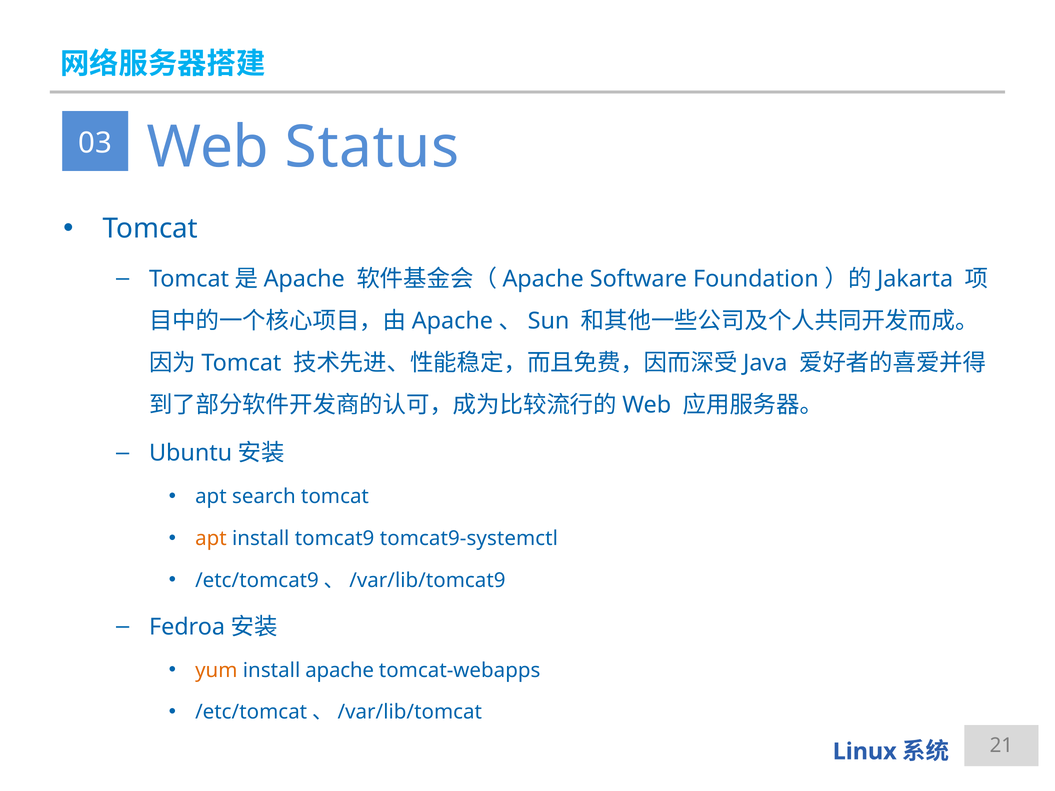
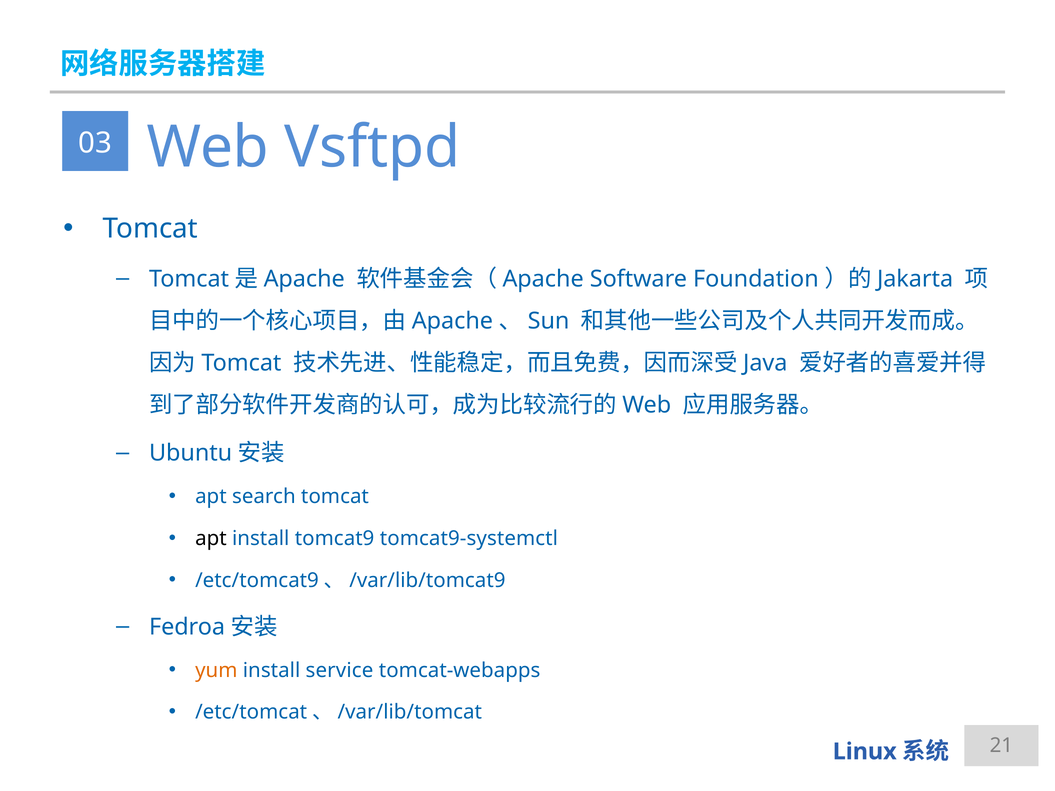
Status: Status -> Vsftpd
apt at (211, 539) colour: orange -> black
apache: apache -> service
